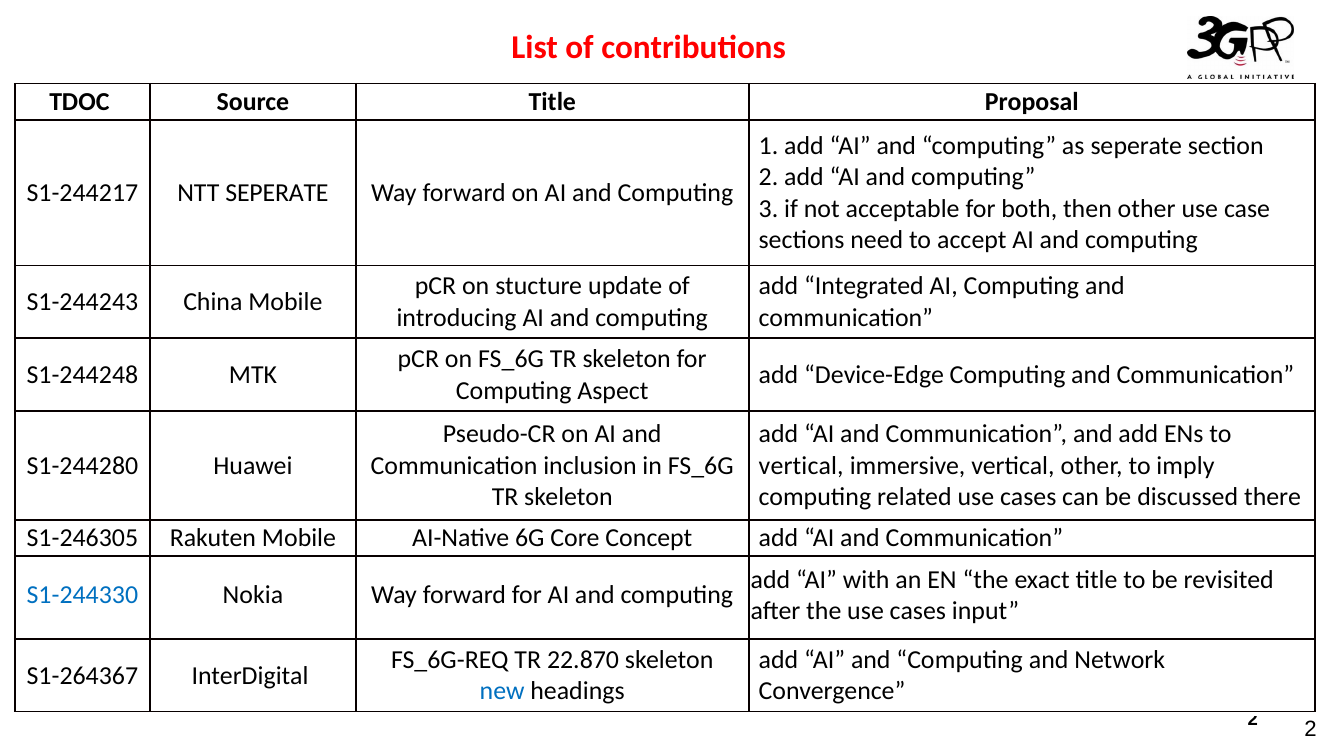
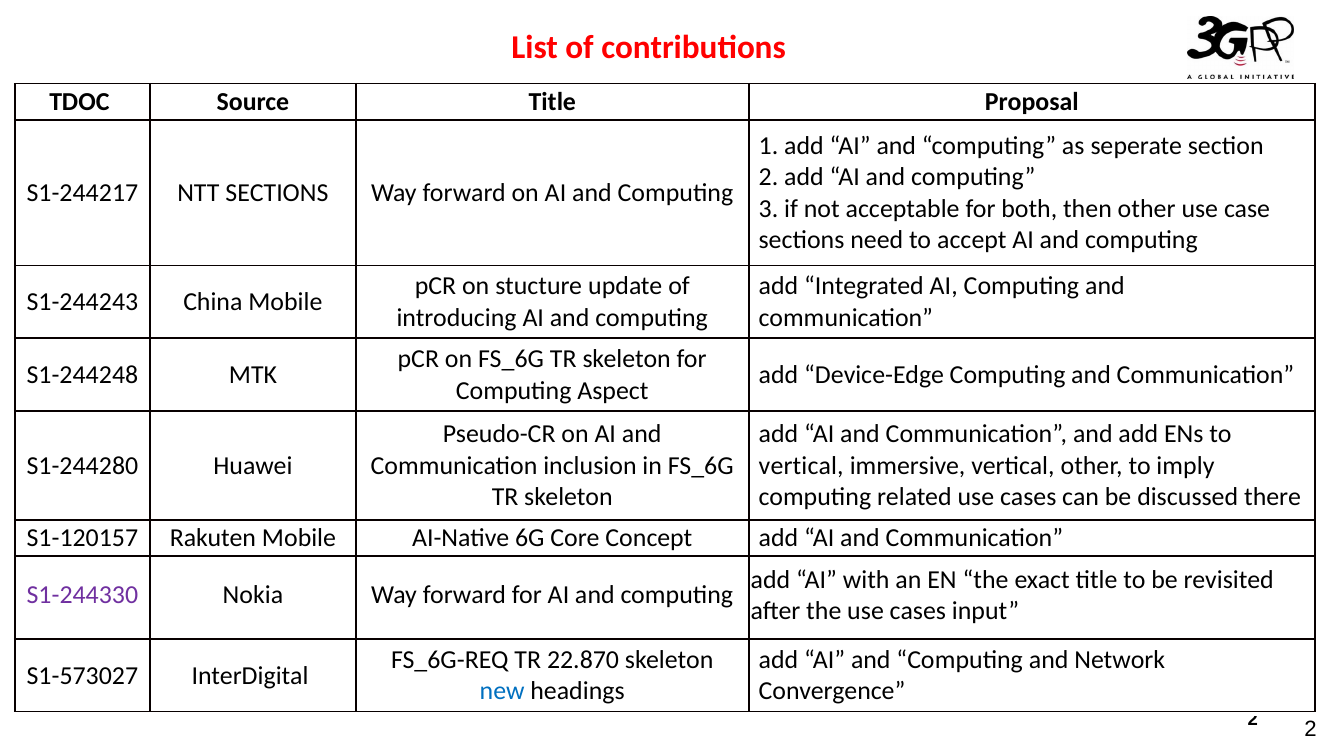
NTT SEPERATE: SEPERATE -> SECTIONS
S1-246305: S1-246305 -> S1-120157
S1-244330 colour: blue -> purple
S1-264367: S1-264367 -> S1-573027
